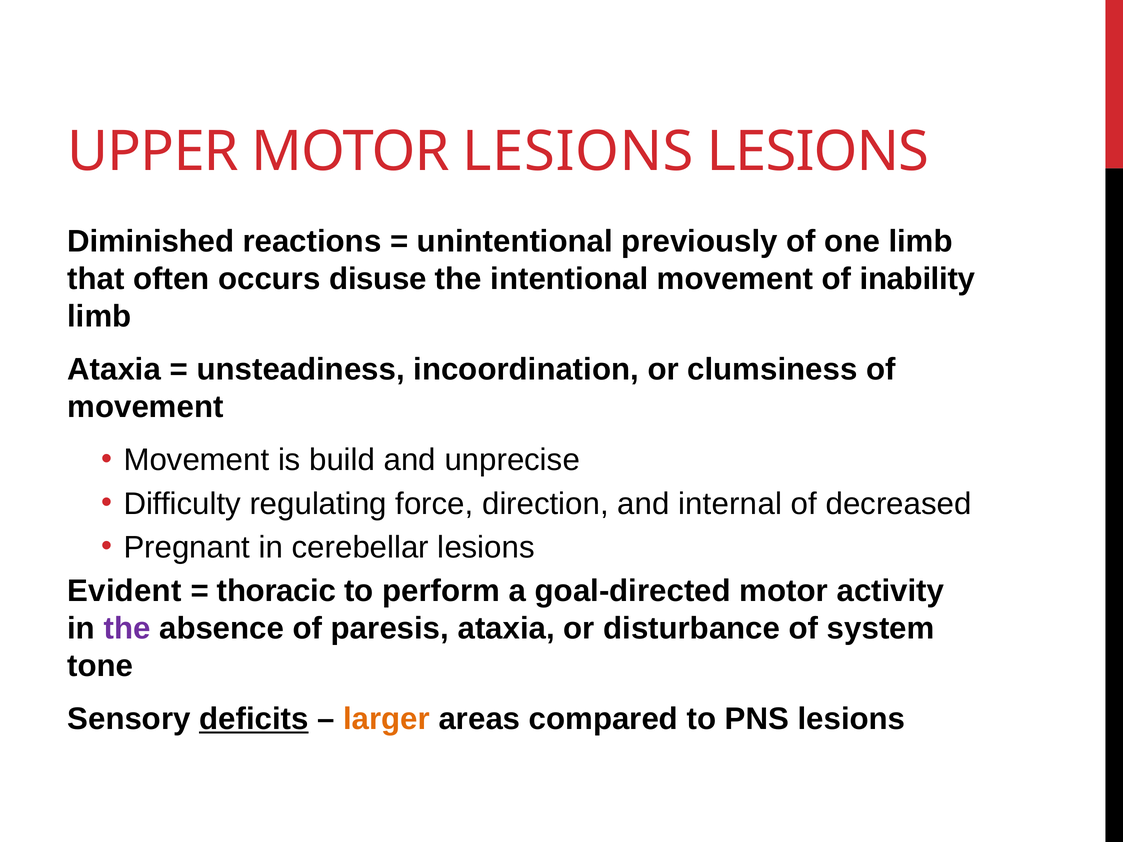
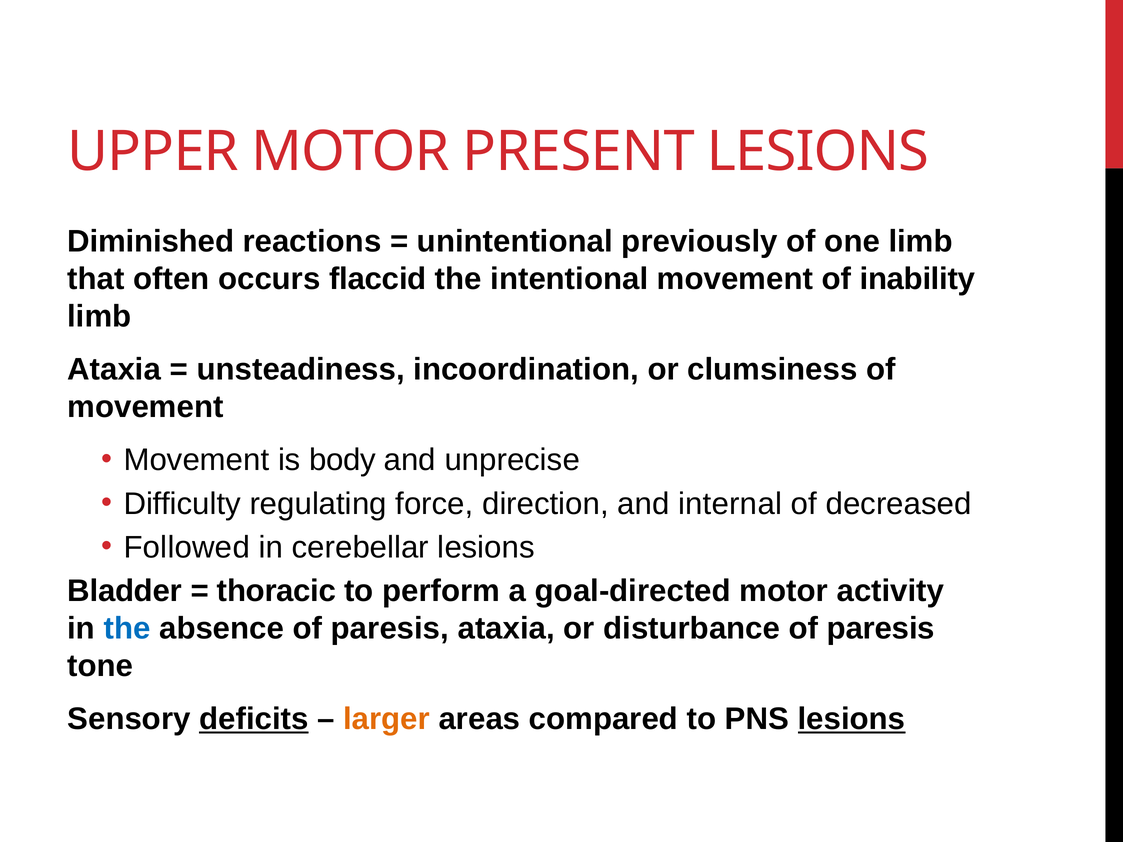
MOTOR LESIONS: LESIONS -> PRESENT
disuse: disuse -> flaccid
build: build -> body
Pregnant: Pregnant -> Followed
Evident: Evident -> Bladder
the at (127, 629) colour: purple -> blue
disturbance of system: system -> paresis
lesions at (852, 719) underline: none -> present
